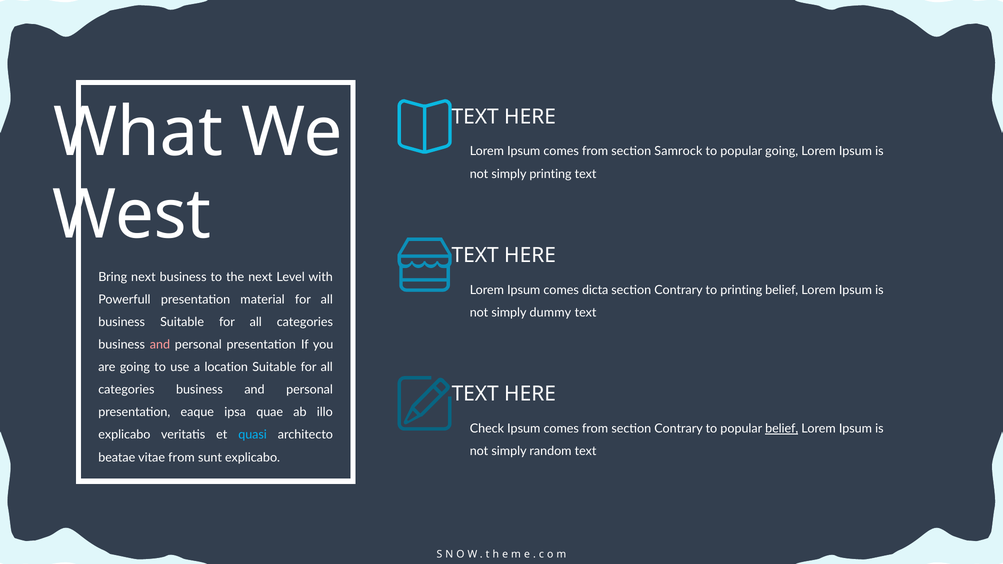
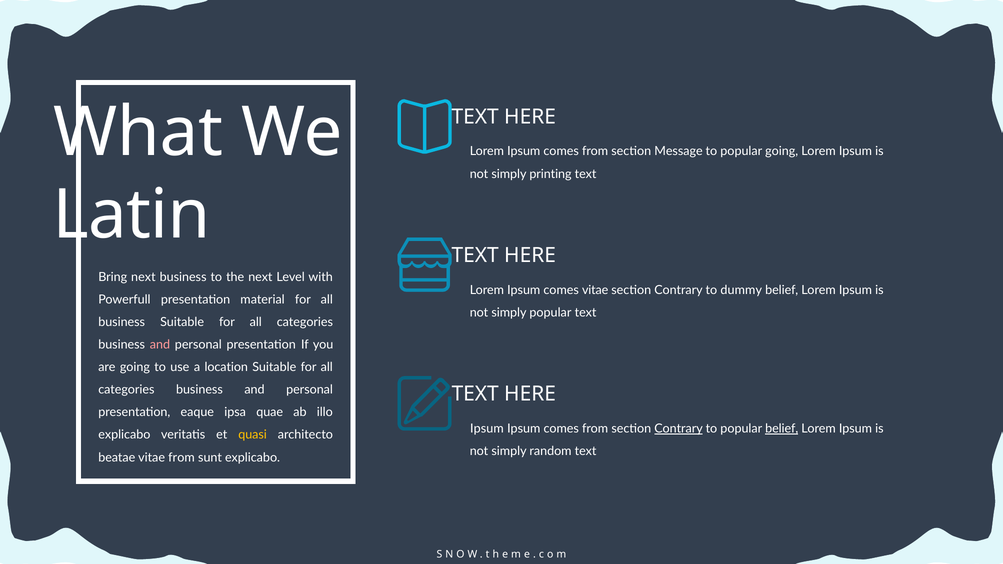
Samrock: Samrock -> Message
West: West -> Latin
comes dicta: dicta -> vitae
to printing: printing -> dummy
simply dummy: dummy -> popular
Check at (487, 429): Check -> Ipsum
Contrary at (679, 429) underline: none -> present
quasi colour: light blue -> yellow
